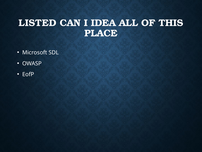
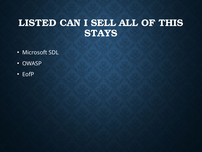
IDEA: IDEA -> SELL
PLACE: PLACE -> STAYS
